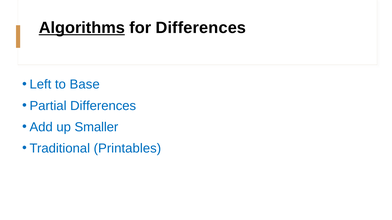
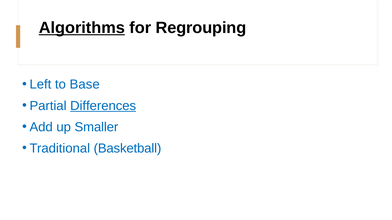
for Differences: Differences -> Regrouping
Differences at (103, 106) underline: none -> present
Printables: Printables -> Basketball
